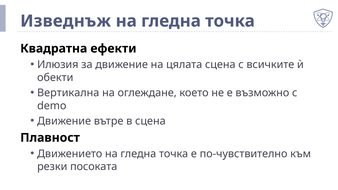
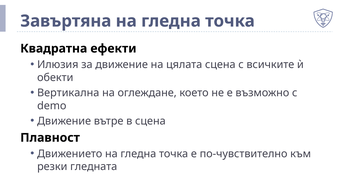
Изведнъж: Изведнъж -> Завъртяна
посоката: посоката -> гледната
